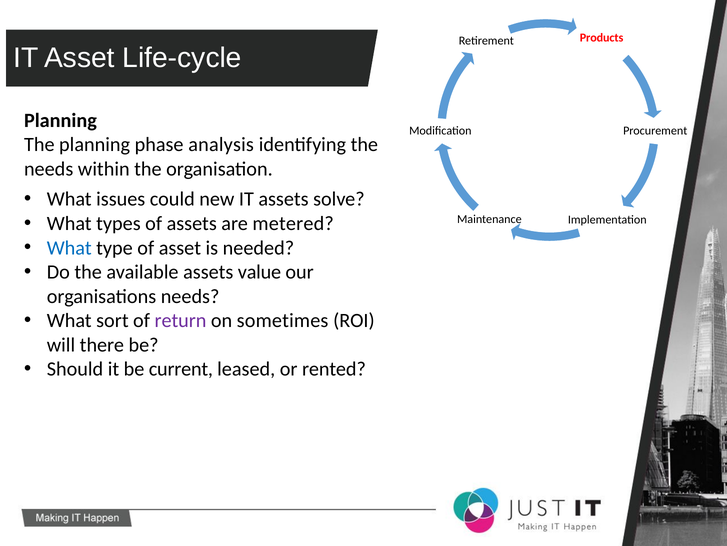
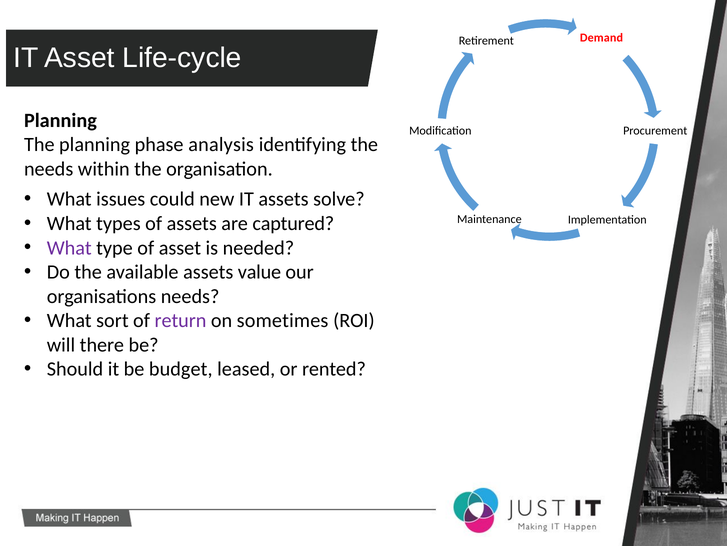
Products: Products -> Demand
metered: metered -> captured
What at (69, 248) colour: blue -> purple
current: current -> budget
